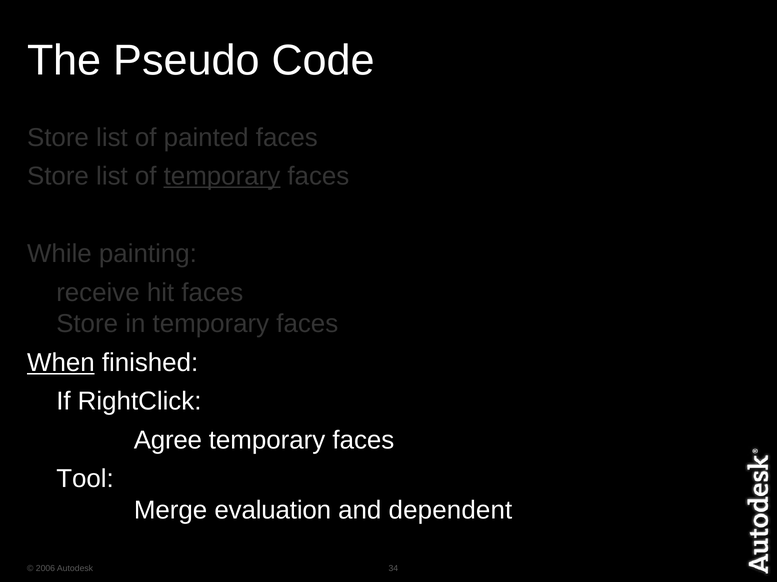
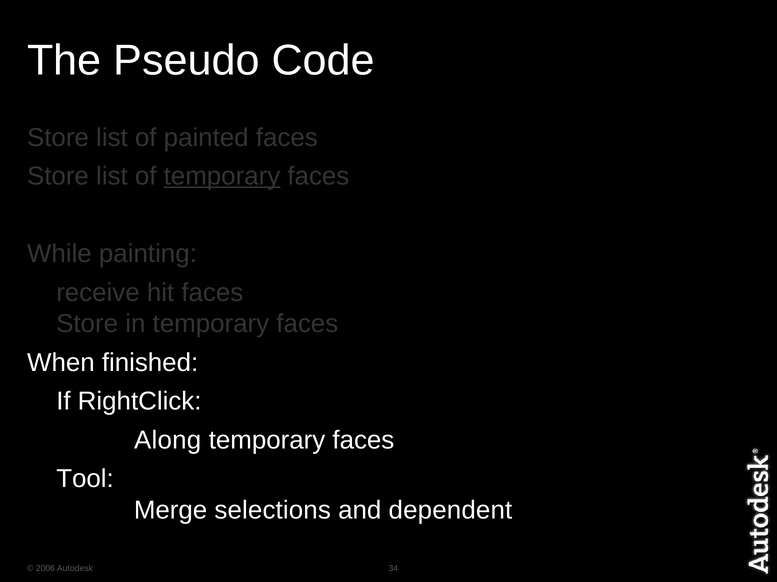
When underline: present -> none
Agree: Agree -> Along
evaluation: evaluation -> selections
